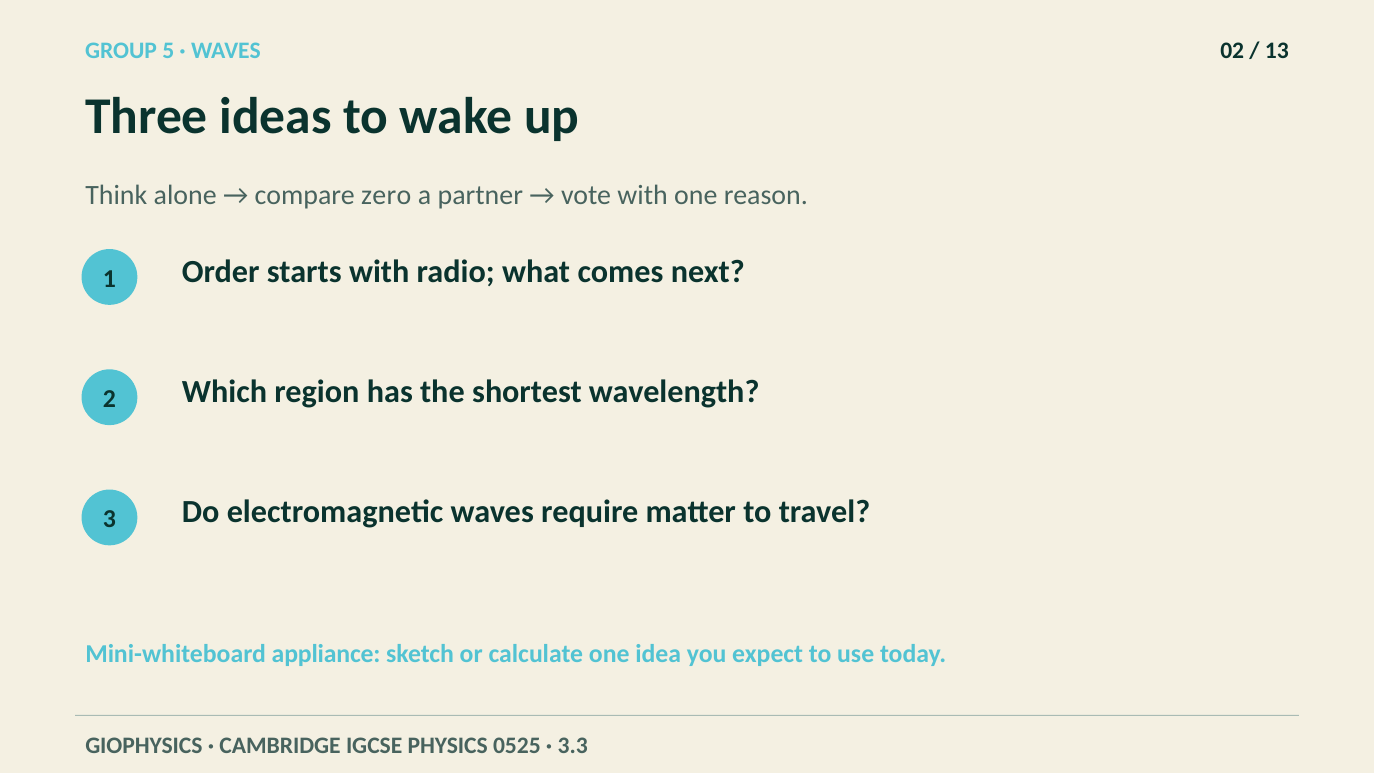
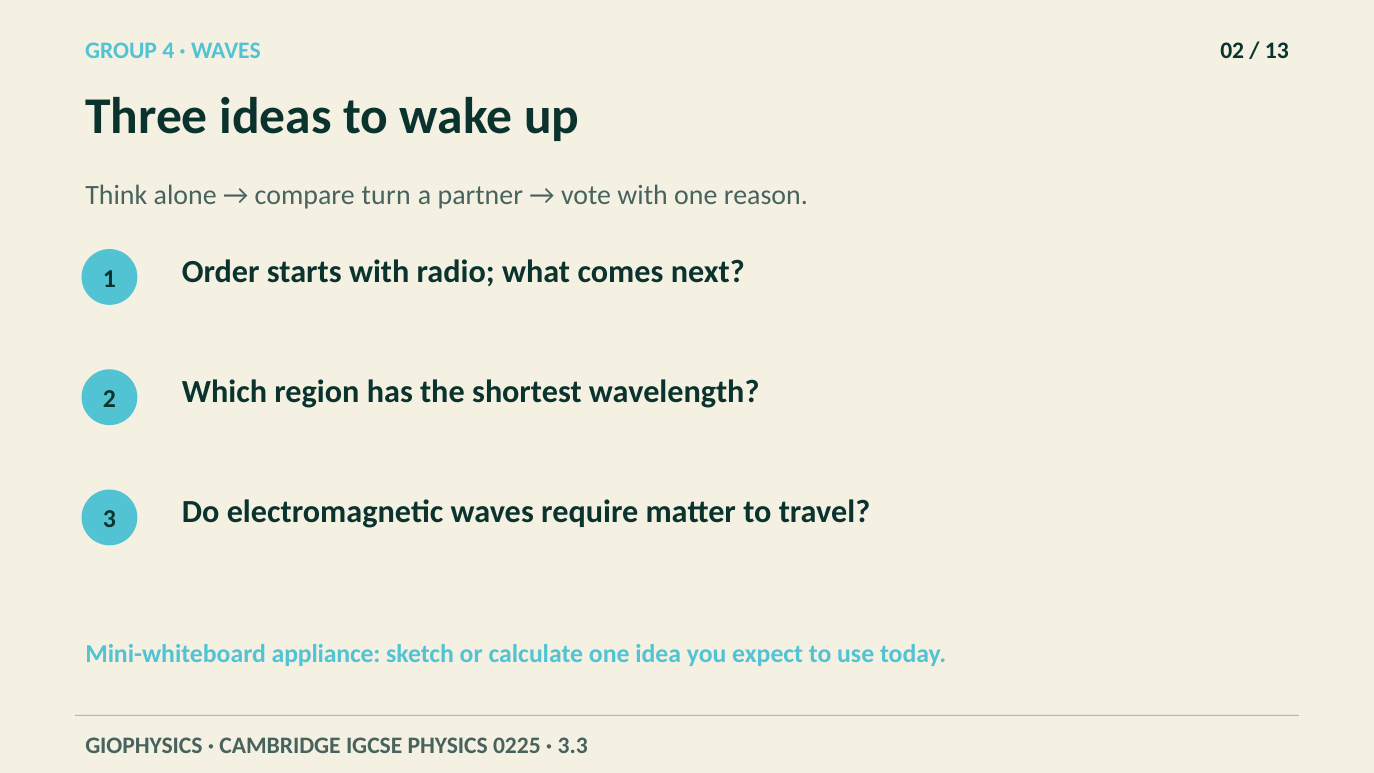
5: 5 -> 4
zero: zero -> turn
0525: 0525 -> 0225
